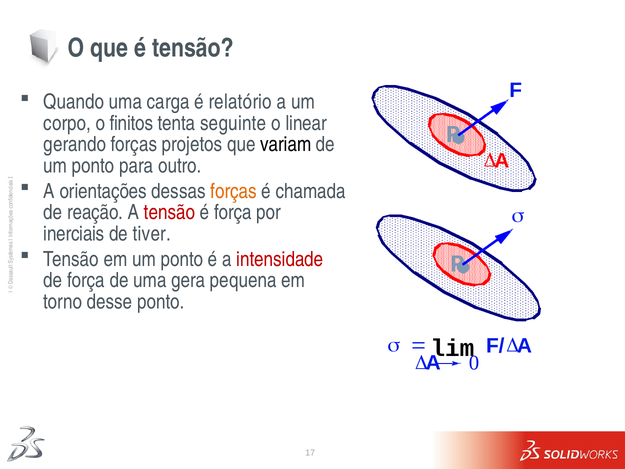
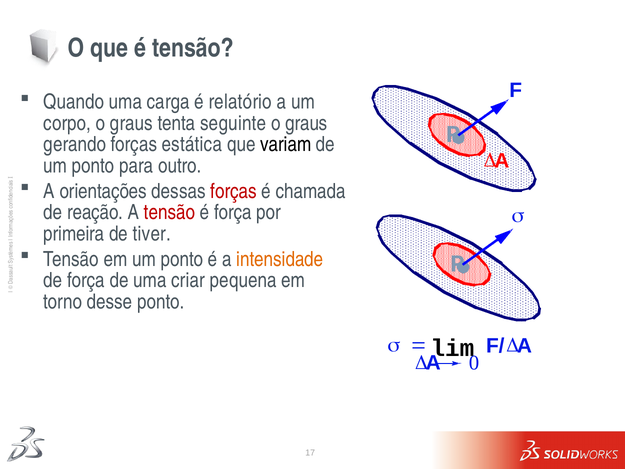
corpo o finitos: finitos -> graus
linear at (306, 123): linear -> graus
projetos: projetos -> estática
forças at (234, 191) colour: orange -> red
inerciais: inerciais -> primeira
intensidade colour: red -> orange
gera: gera -> criar
